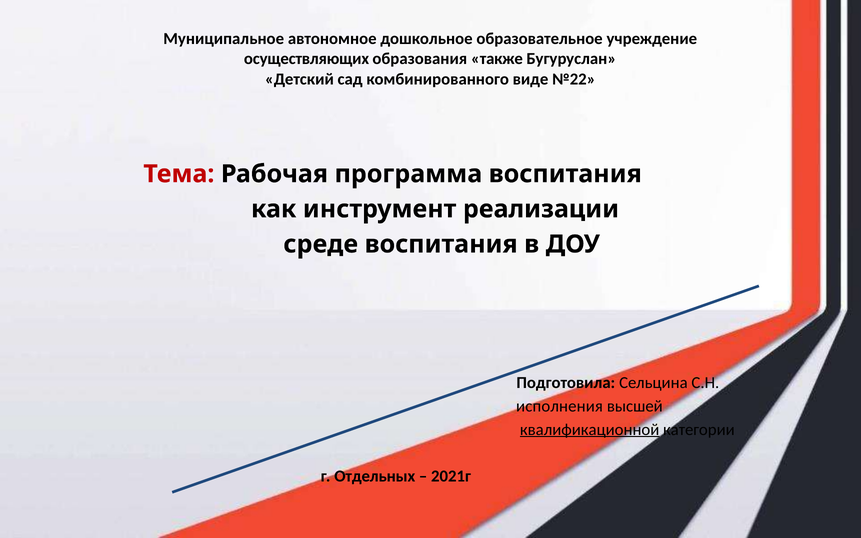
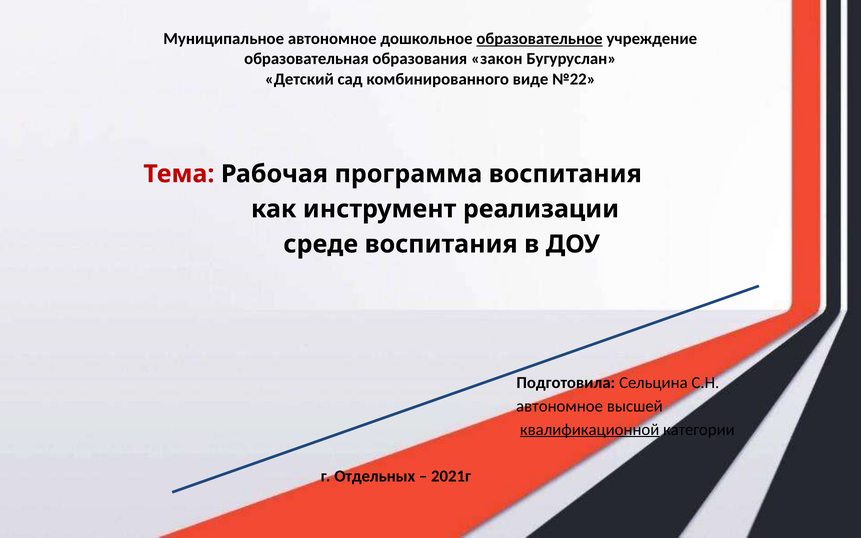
образовательное underline: none -> present
осуществляющих: осуществляющих -> образовательная
также: также -> закон
исполнения at (560, 406): исполнения -> автономное
